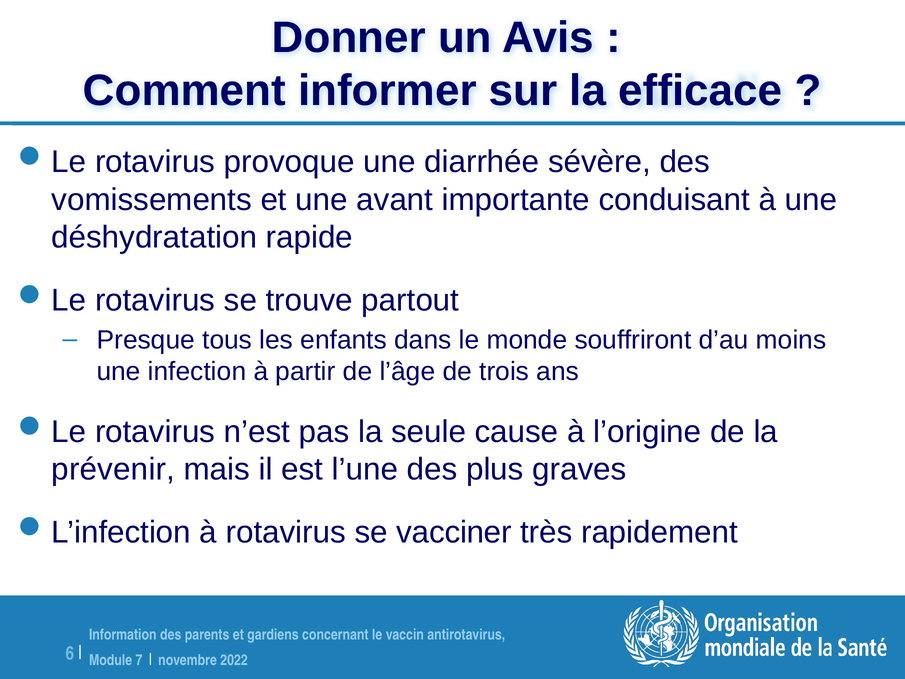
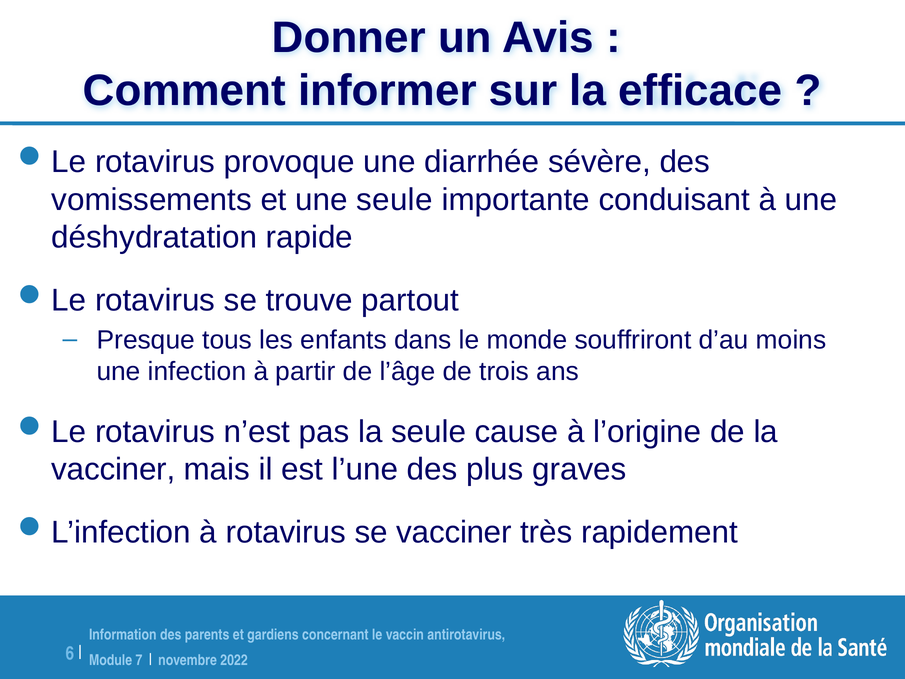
une avant: avant -> seule
prévenir at (113, 469): prévenir -> vacciner
